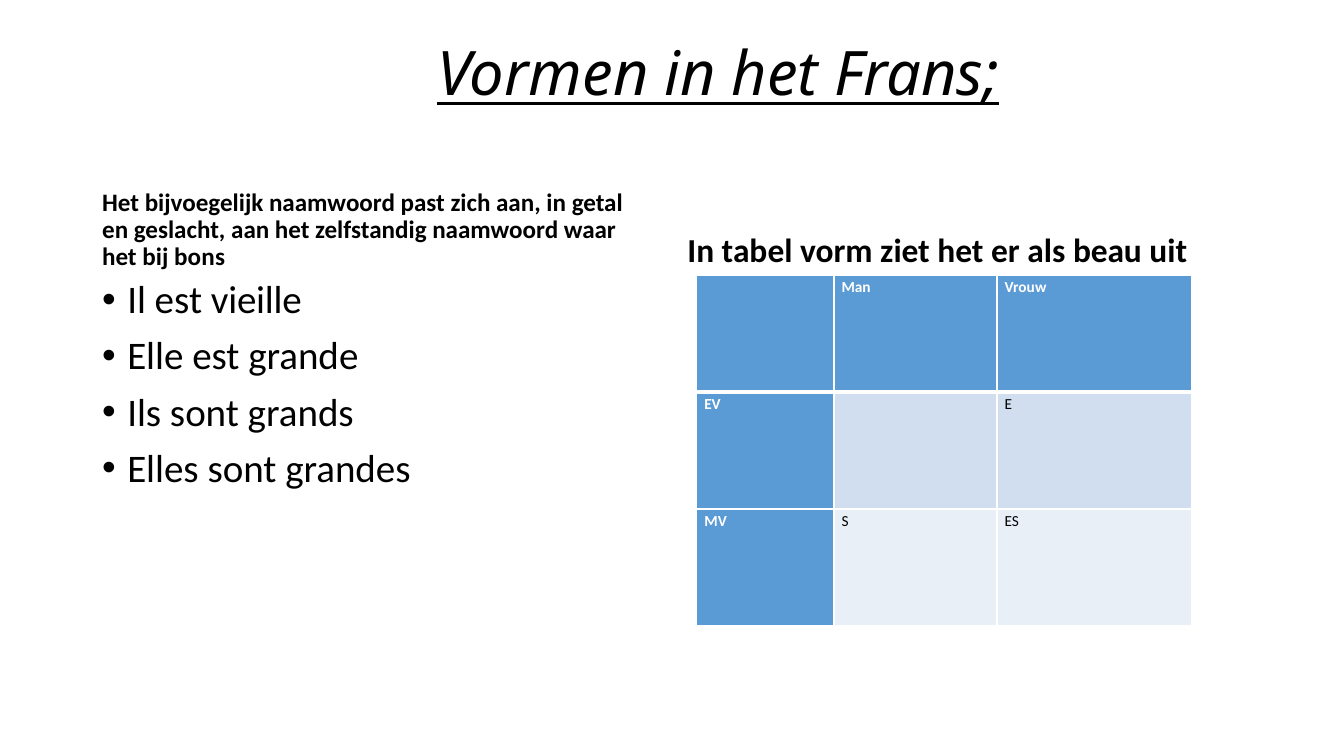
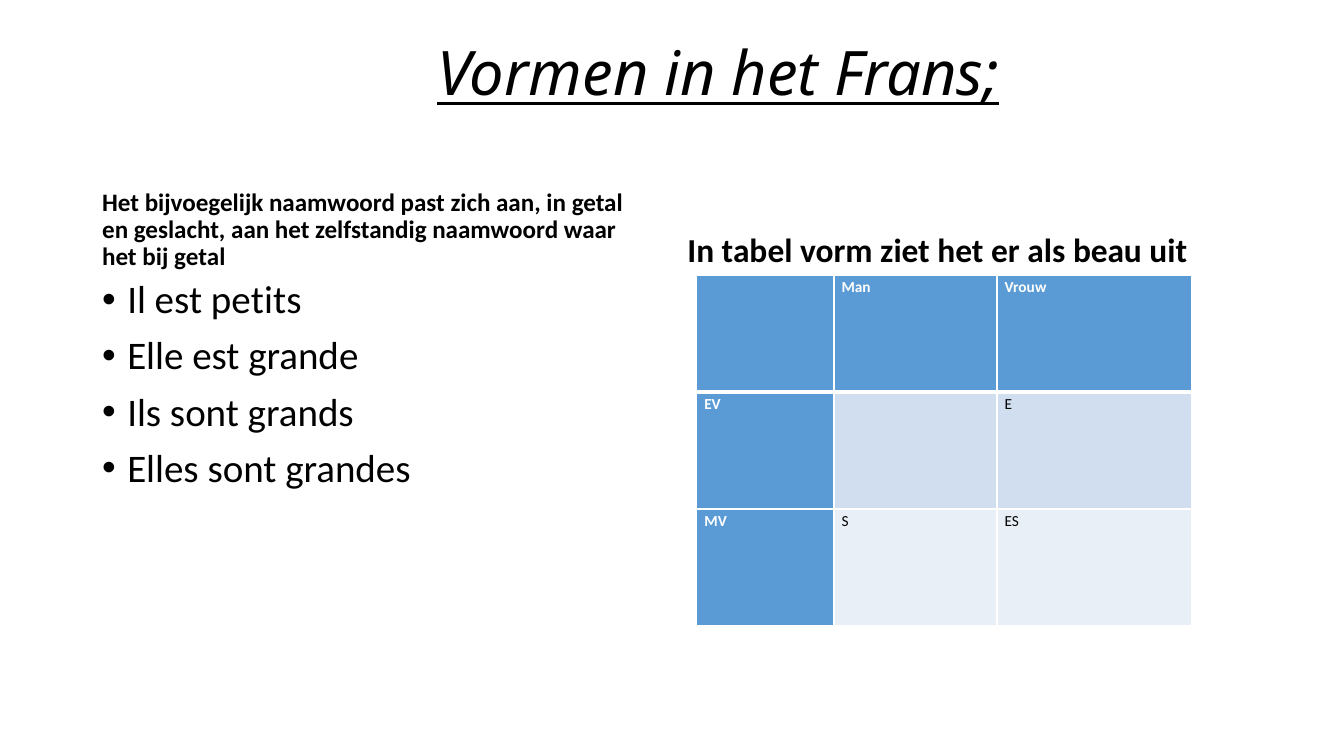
bij bons: bons -> getal
vieille: vieille -> petits
